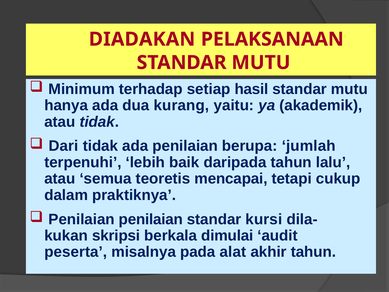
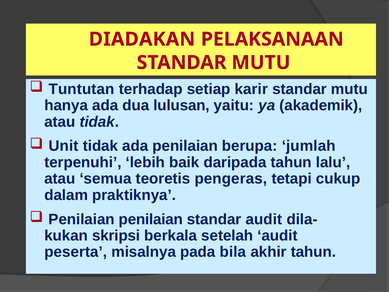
Minimum: Minimum -> Tuntutan
hasil: hasil -> karir
kurang: kurang -> lulusan
Dari: Dari -> Unit
mencapai: mencapai -> pengeras
standar kursi: kursi -> audit
dimulai: dimulai -> setelah
alat: alat -> bila
